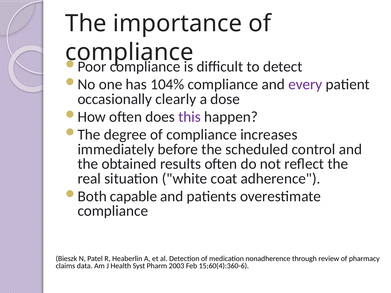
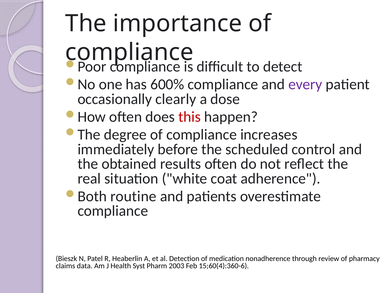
104%: 104% -> 600%
this colour: purple -> red
capable: capable -> routine
